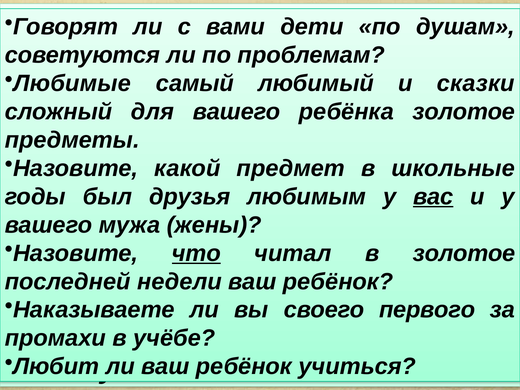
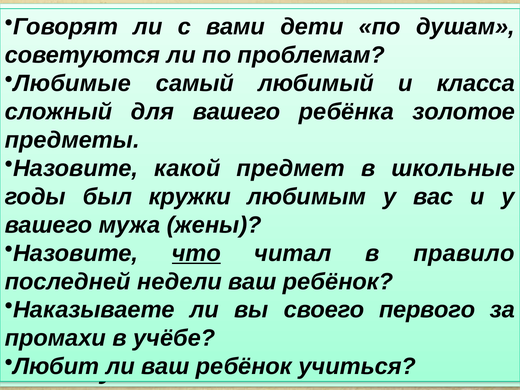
сказки: сказки -> класса
друзья: друзья -> кружки
вас underline: present -> none
золотое at (464, 253): золотое -> правило
